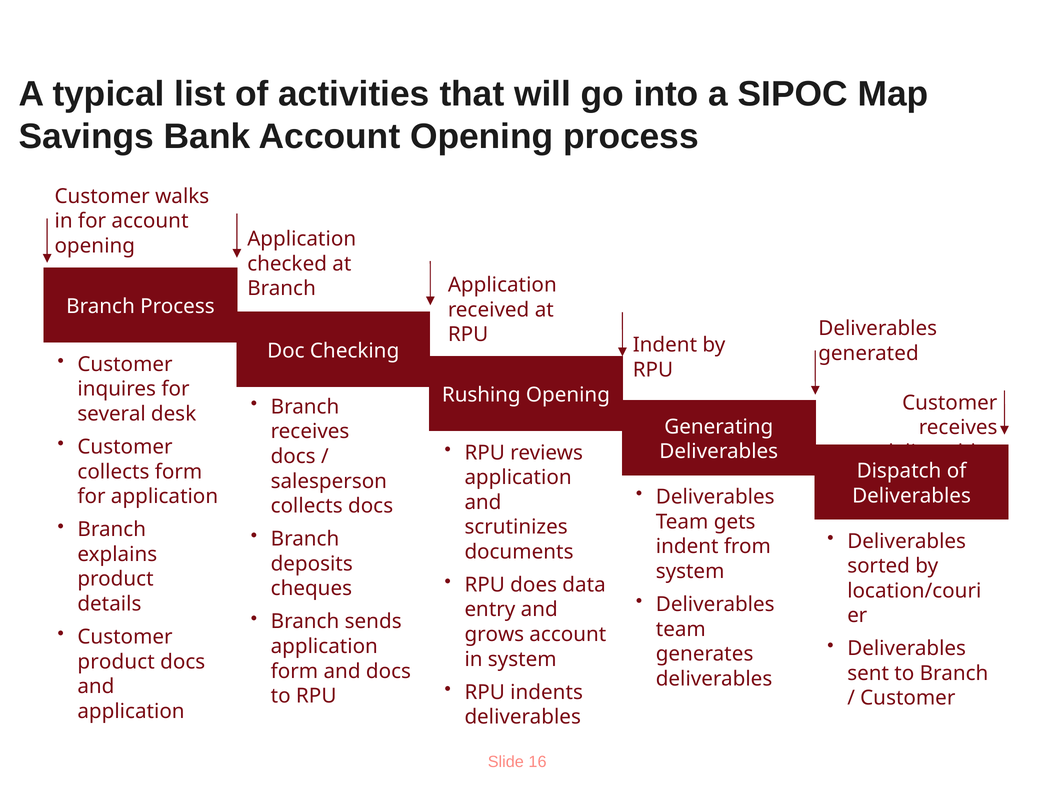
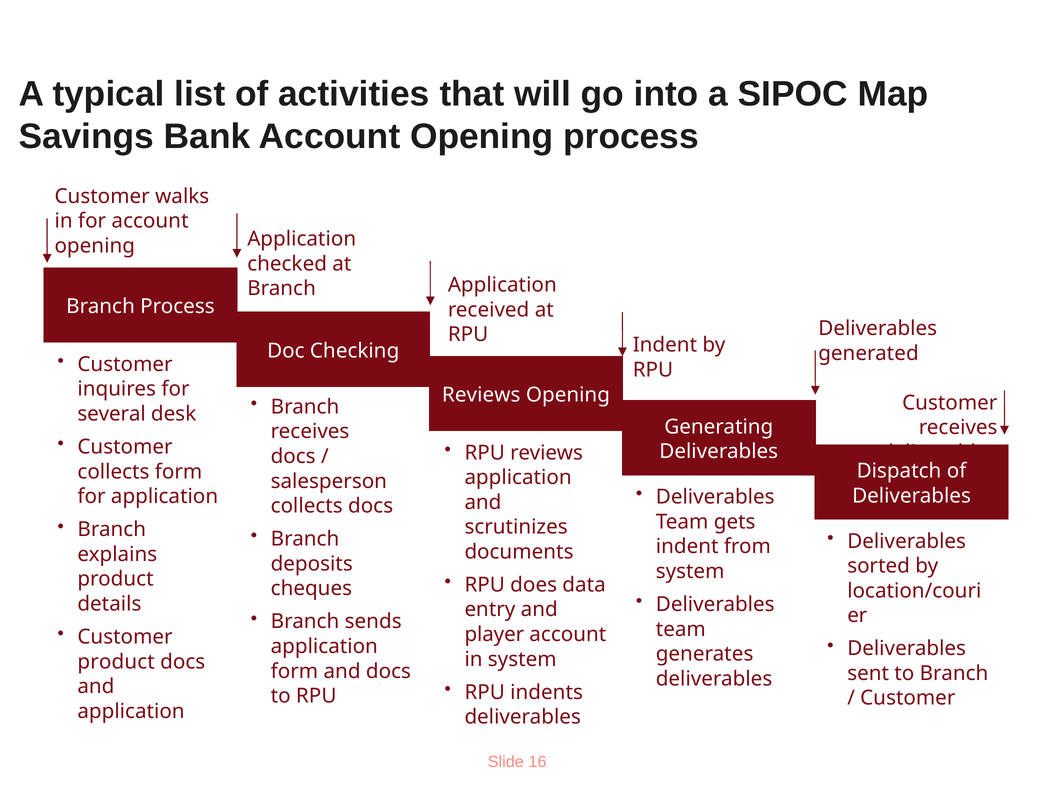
Rushing at (481, 395): Rushing -> Reviews
grows: grows -> player
